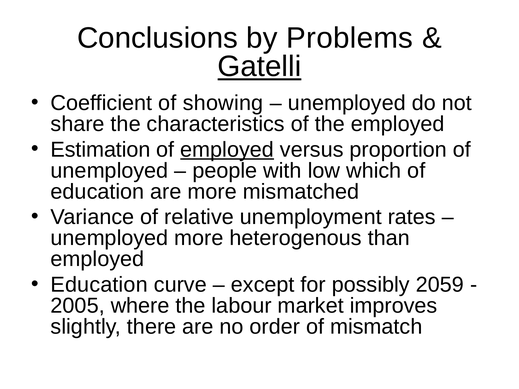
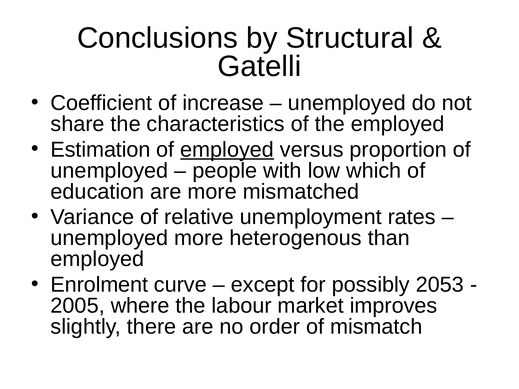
Problems: Problems -> Structural
Gatelli underline: present -> none
showing: showing -> increase
Education at (99, 285): Education -> Enrolment
2059: 2059 -> 2053
